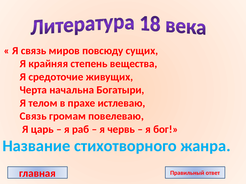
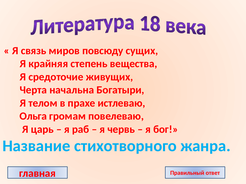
Связь at (33, 116): Связь -> Ольга
